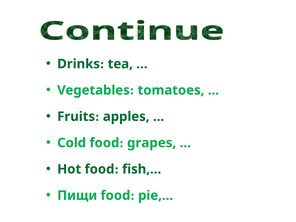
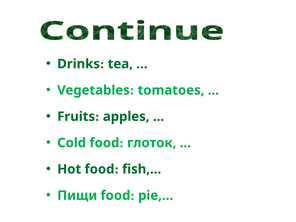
grapes: grapes -> глоток
